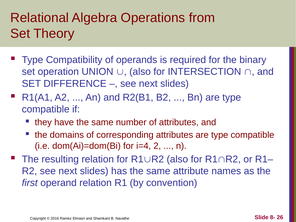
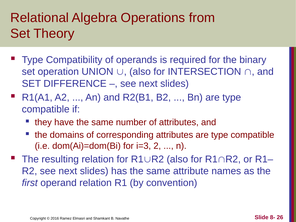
i=4: i=4 -> i=3
